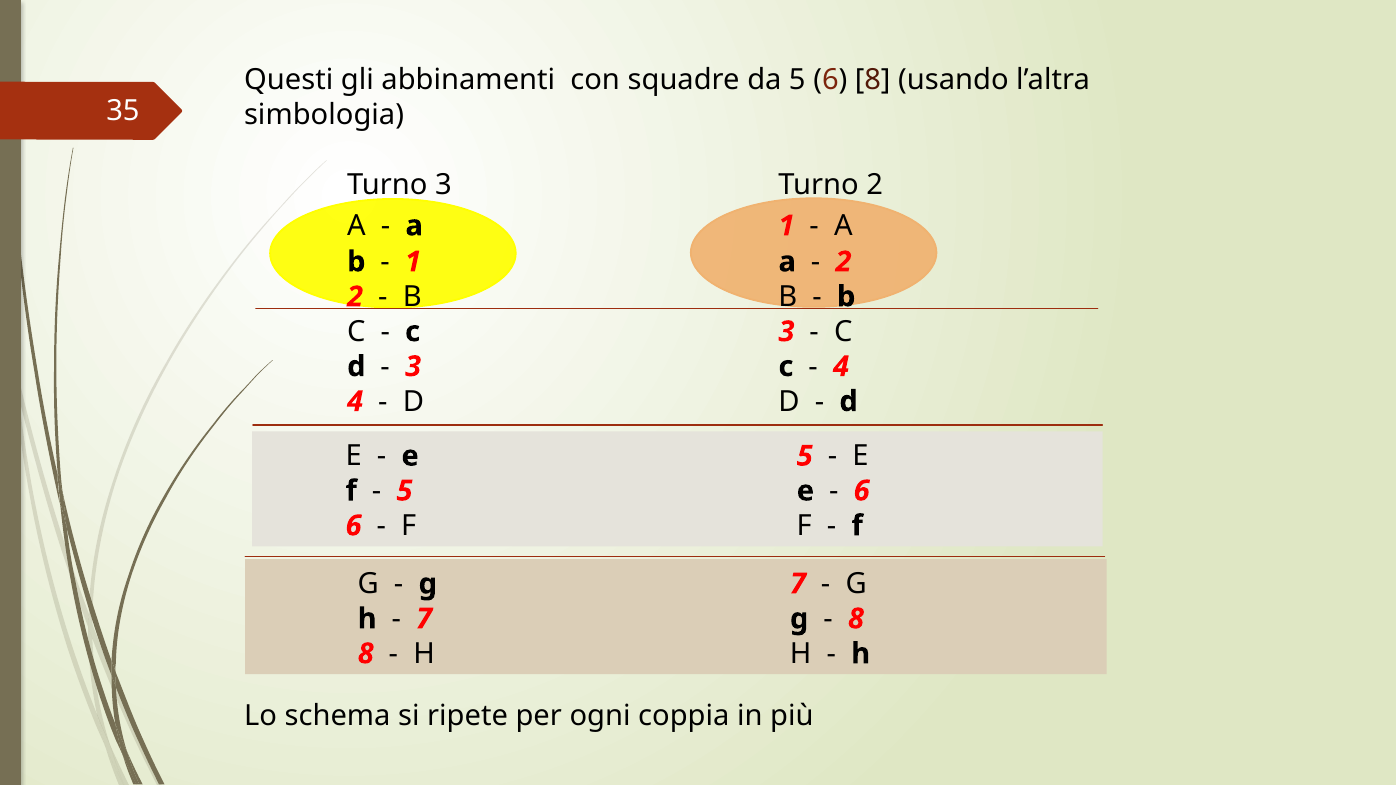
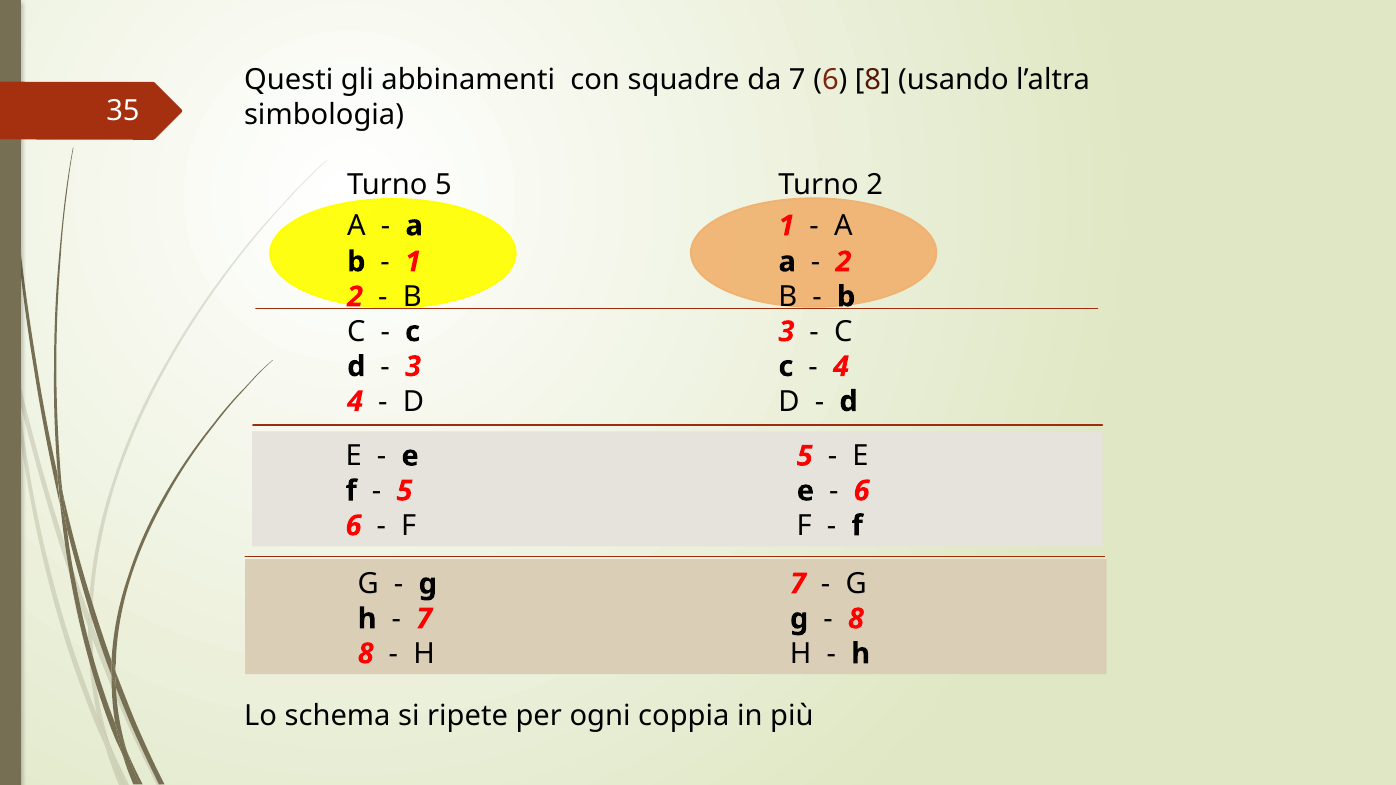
da 5: 5 -> 7
Turno 3: 3 -> 5
